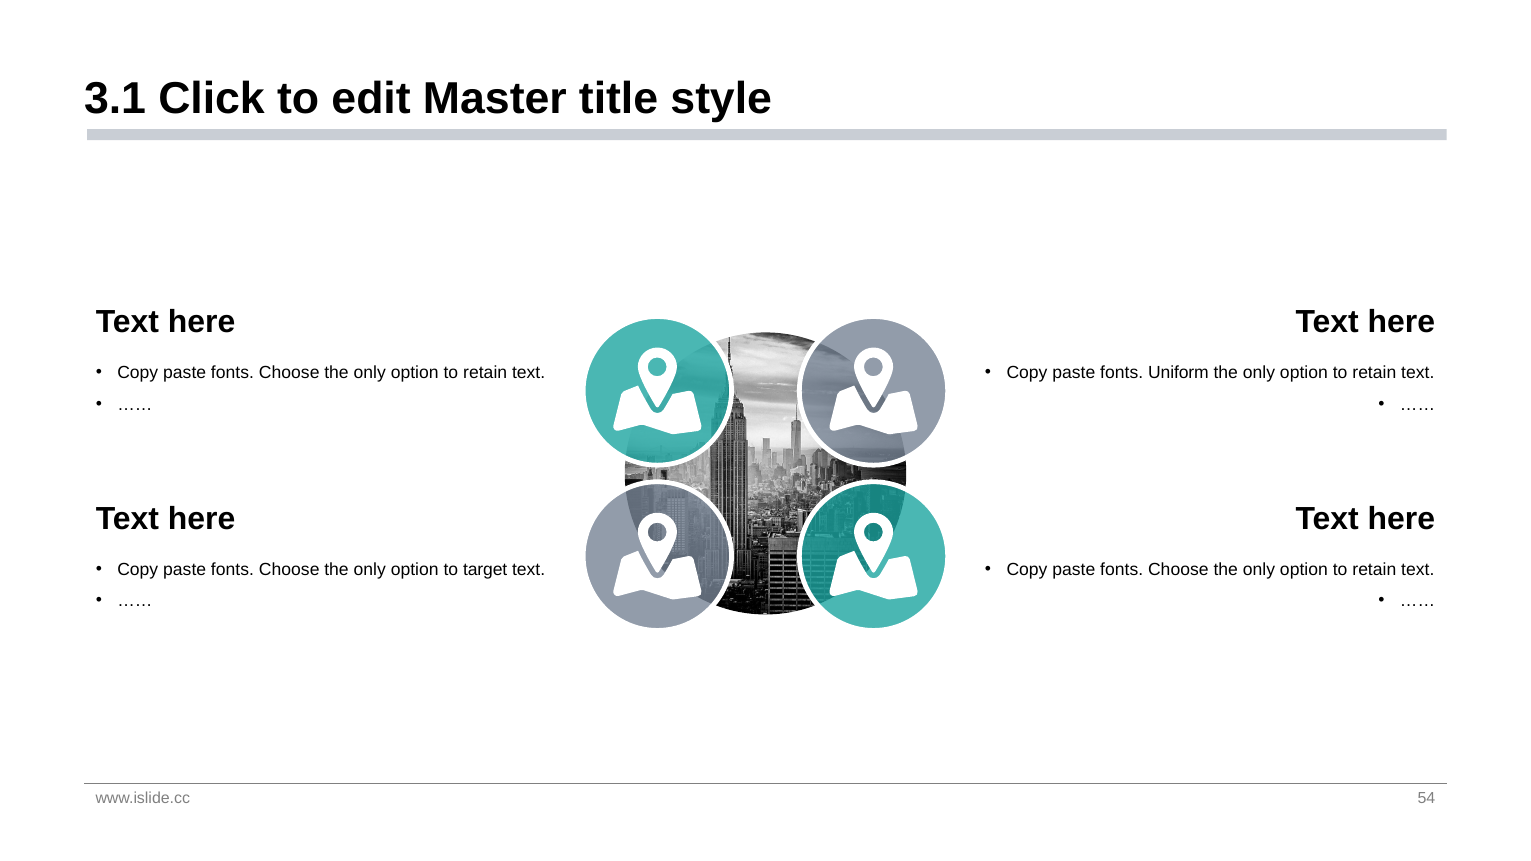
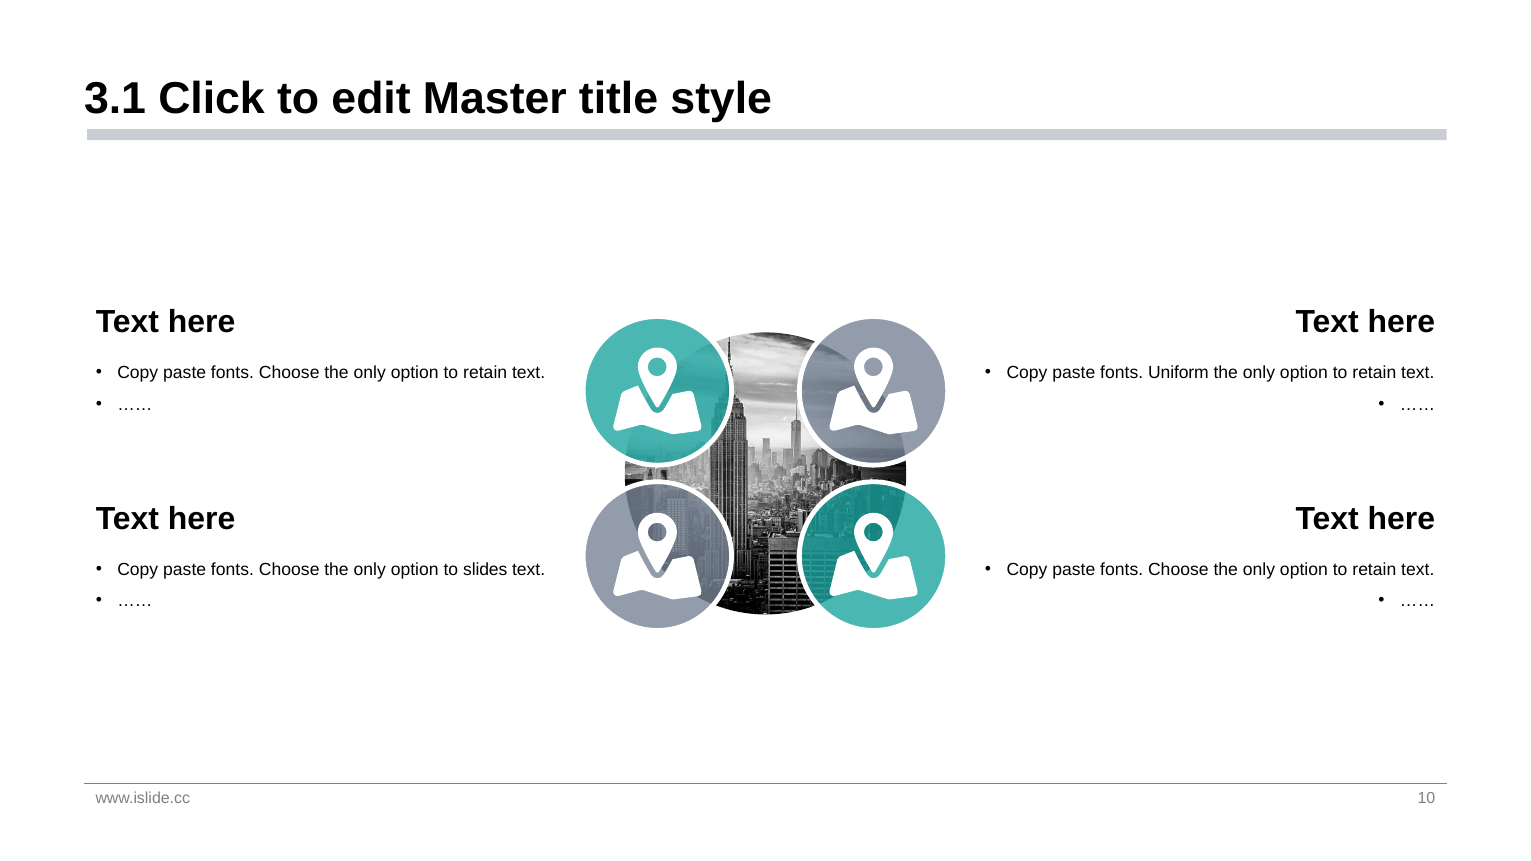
target: target -> slides
54: 54 -> 10
